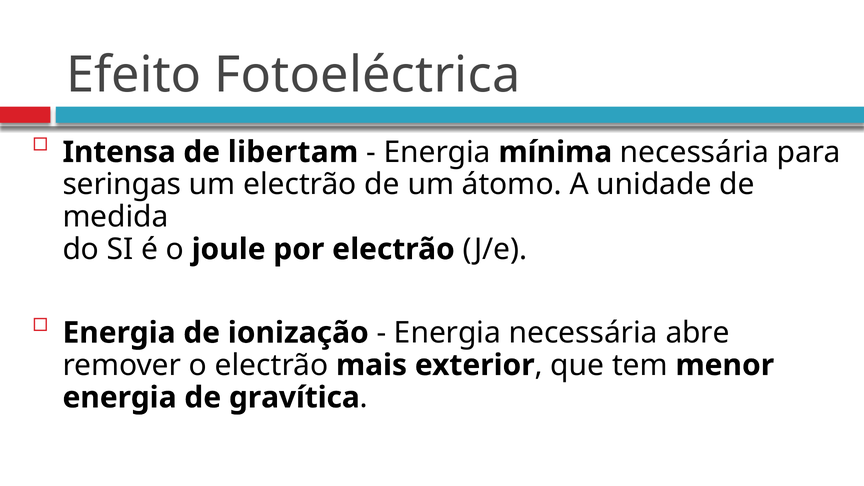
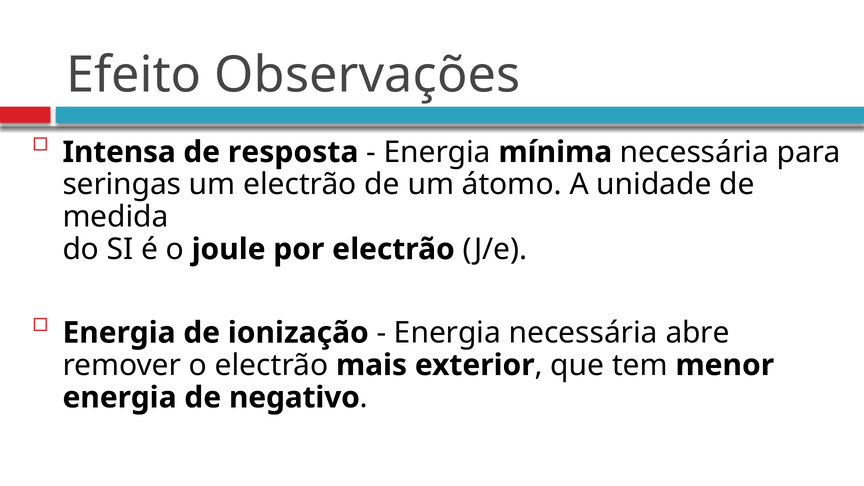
Fotoeléctrica: Fotoeléctrica -> Observações
libertam: libertam -> resposta
gravítica: gravítica -> negativo
